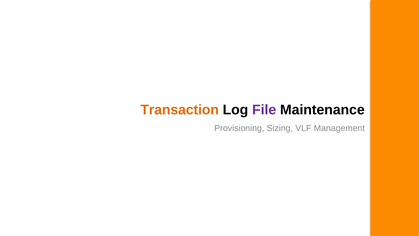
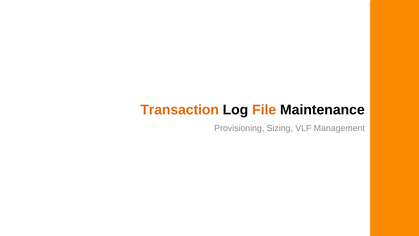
File colour: purple -> orange
